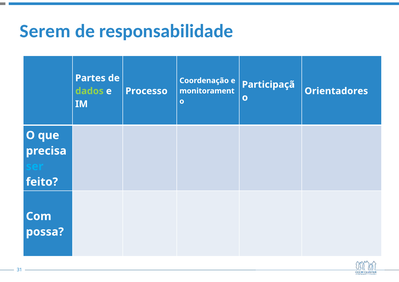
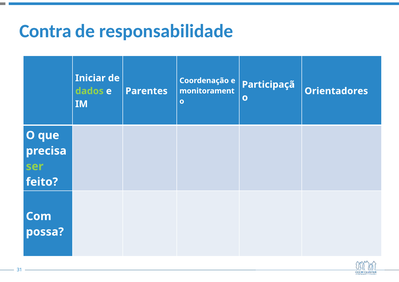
Serem: Serem -> Contra
Partes: Partes -> Iniciar
Processo: Processo -> Parentes
ser colour: light blue -> light green
